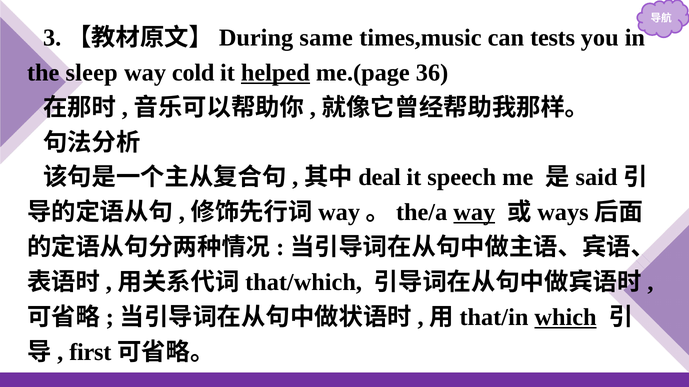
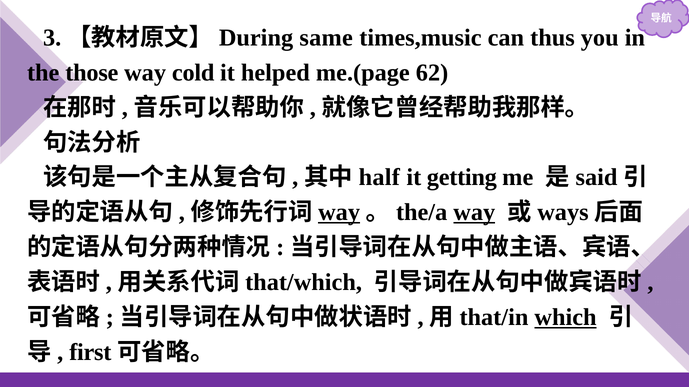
tests: tests -> thus
sleep: sleep -> those
helped underline: present -> none
36: 36 -> 62
deal: deal -> half
speech: speech -> getting
way at (339, 213) underline: none -> present
